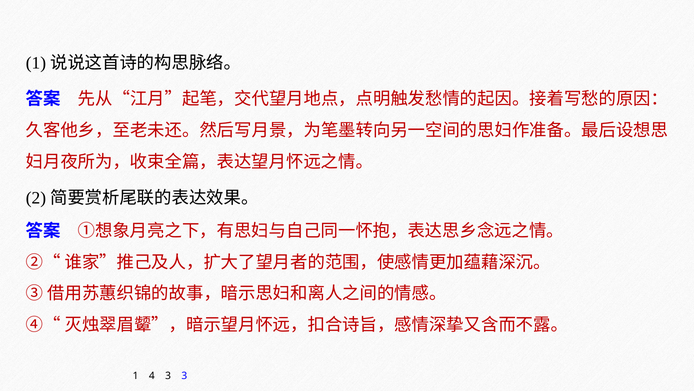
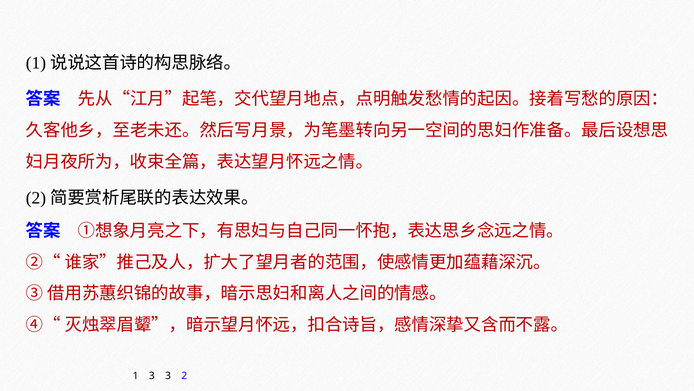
1 4: 4 -> 3
3 3: 3 -> 2
